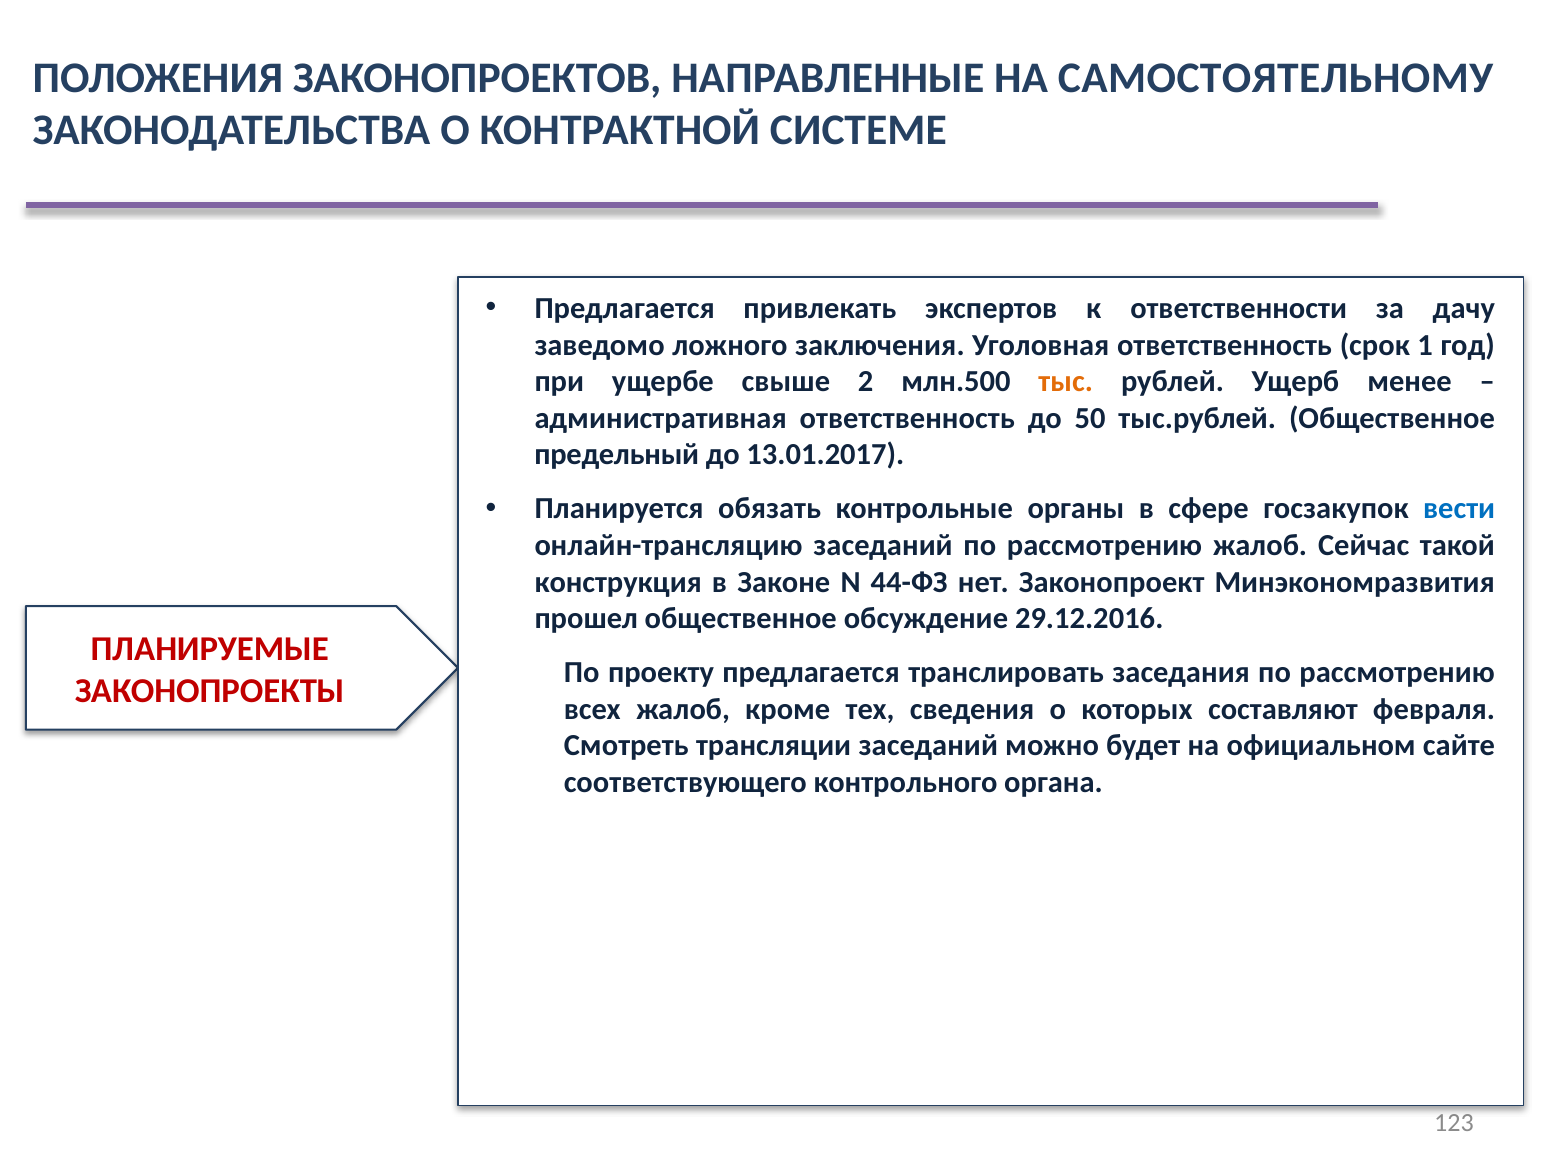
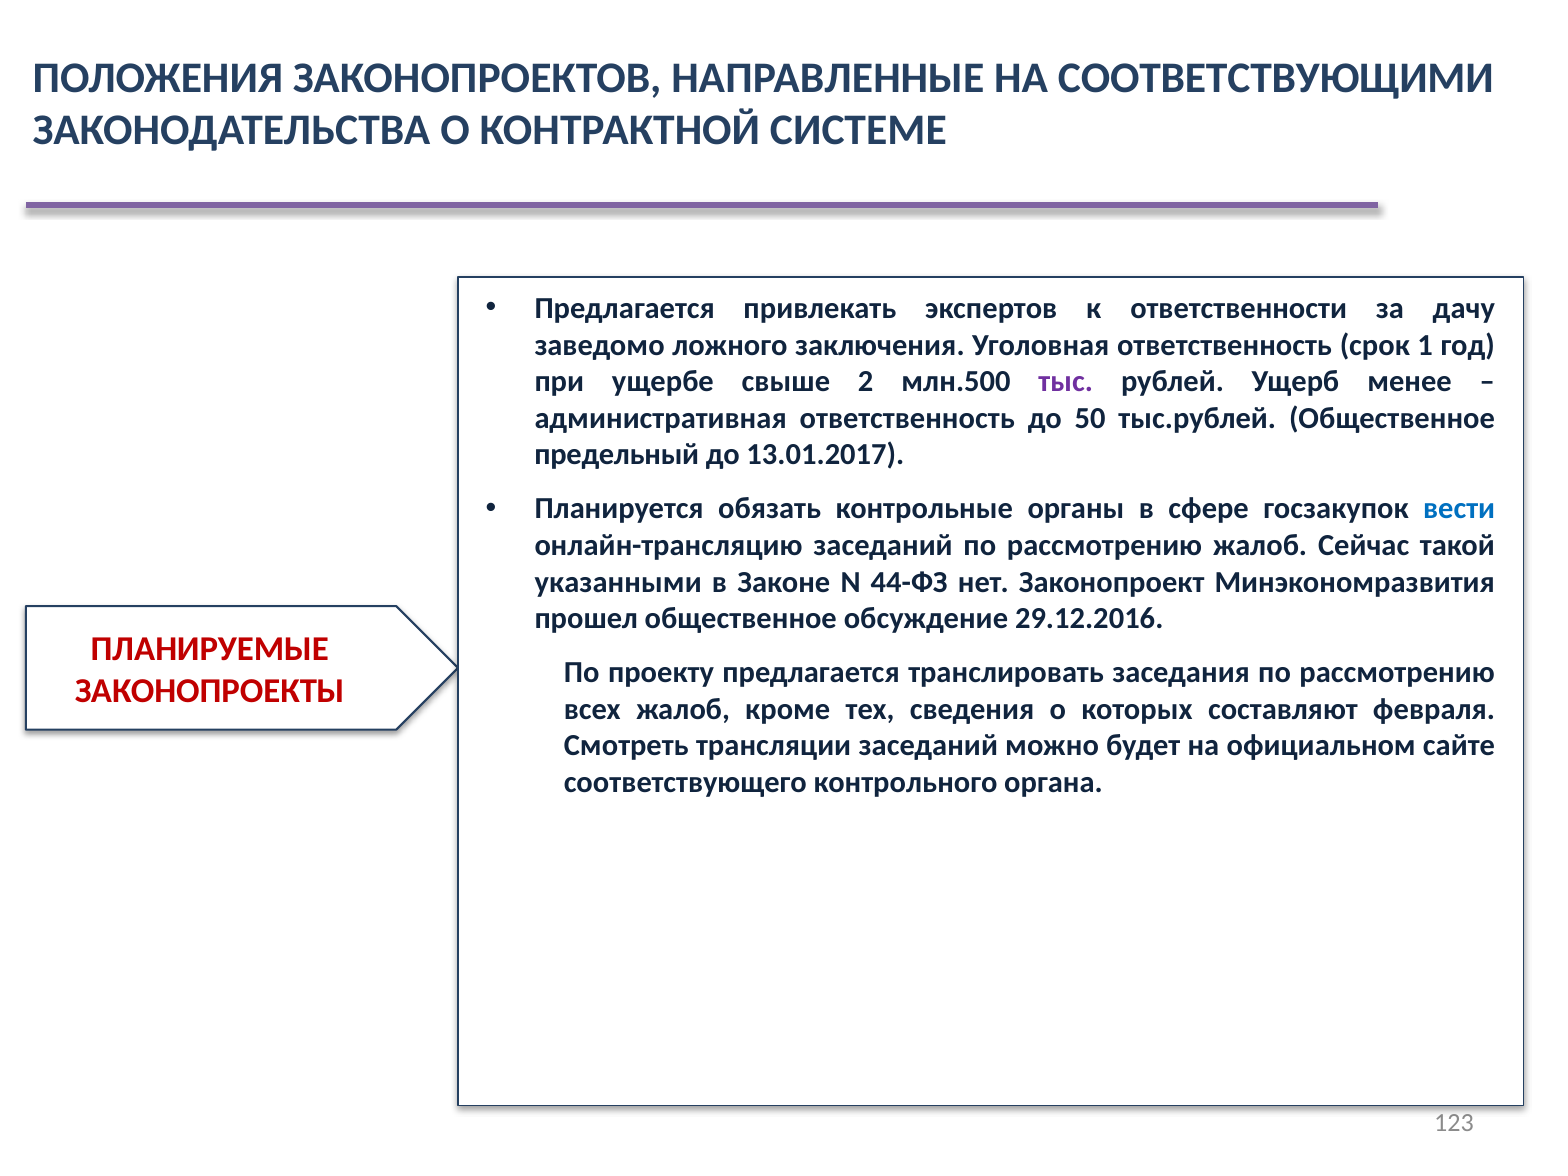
САМОСТОЯТЕЛЬНОМУ: САМОСТОЯТЕЛЬНОМУ -> СООТВЕТСТВУЮЩИМИ
тыс colour: orange -> purple
конструкция: конструкция -> указанными
